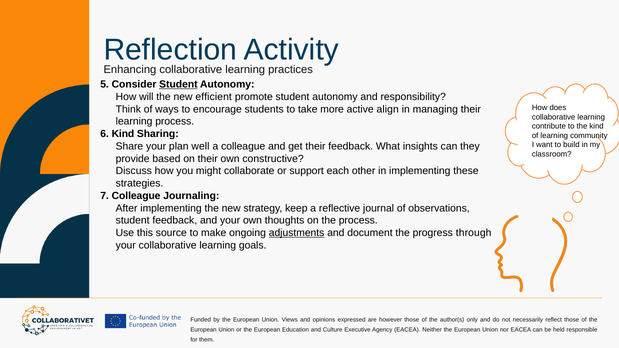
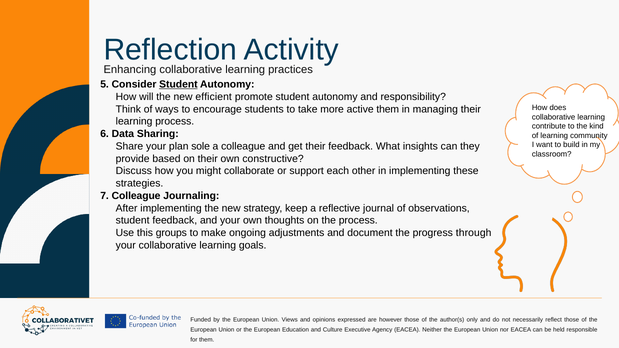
active align: align -> them
6 Kind: Kind -> Data
well: well -> sole
source: source -> groups
adjustments underline: present -> none
